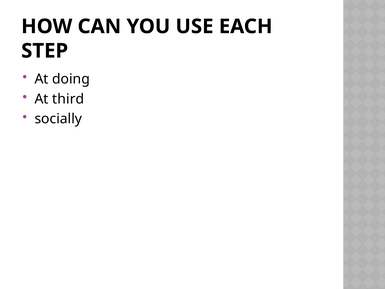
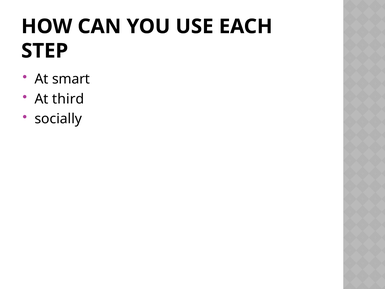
doing: doing -> smart
